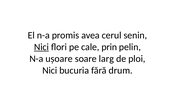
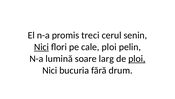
avea: avea -> treci
cale prin: prin -> ploi
ușoare: ușoare -> lumină
ploi at (137, 58) underline: none -> present
